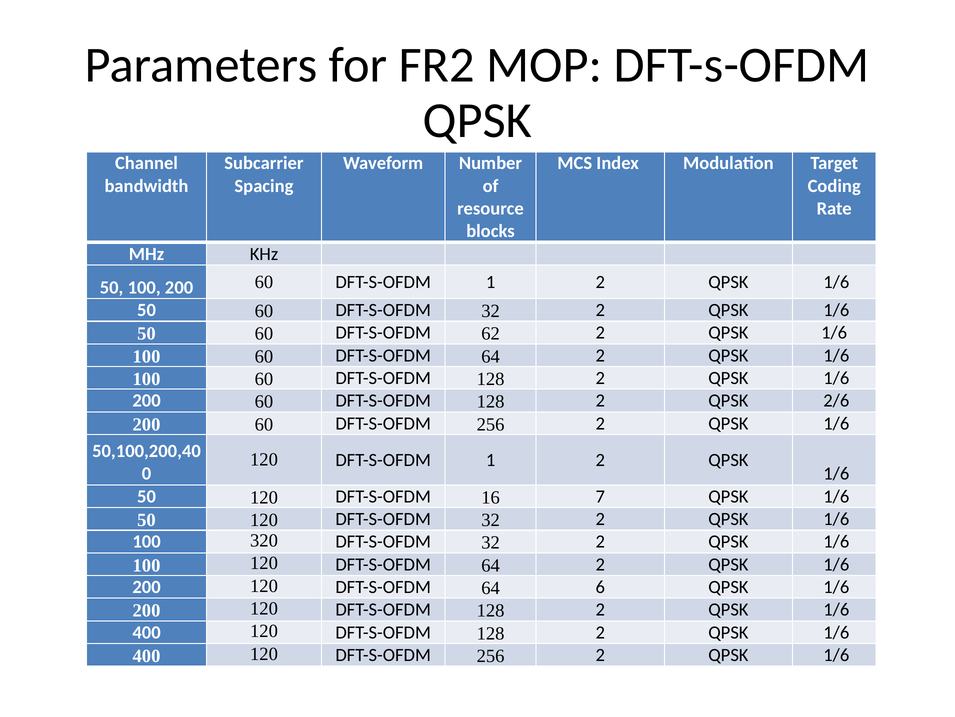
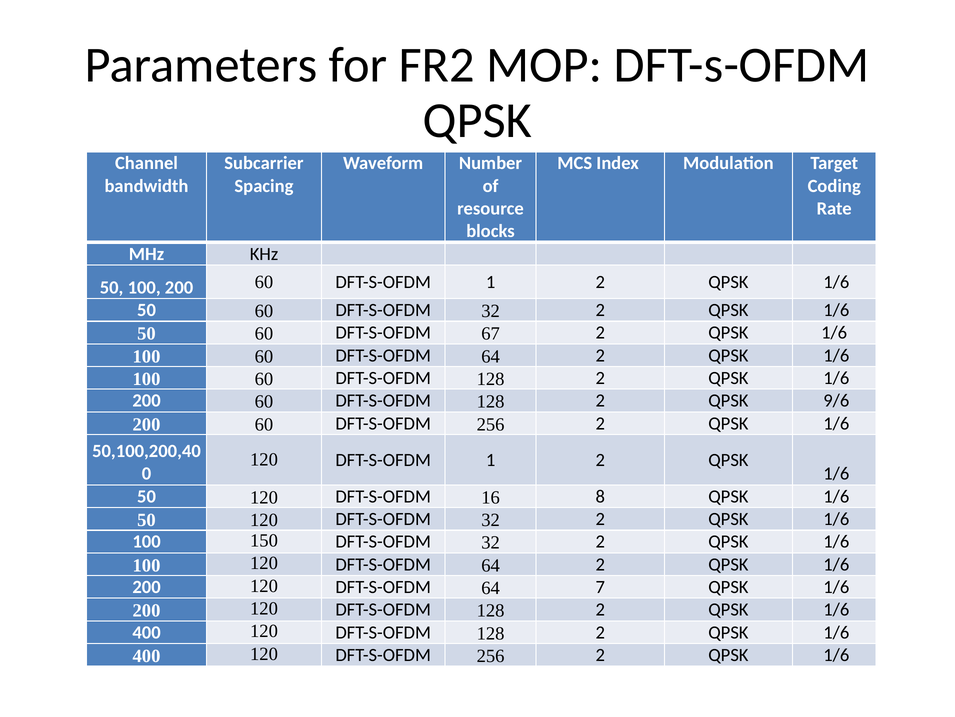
62: 62 -> 67
2/6: 2/6 -> 9/6
7: 7 -> 8
320: 320 -> 150
6: 6 -> 7
